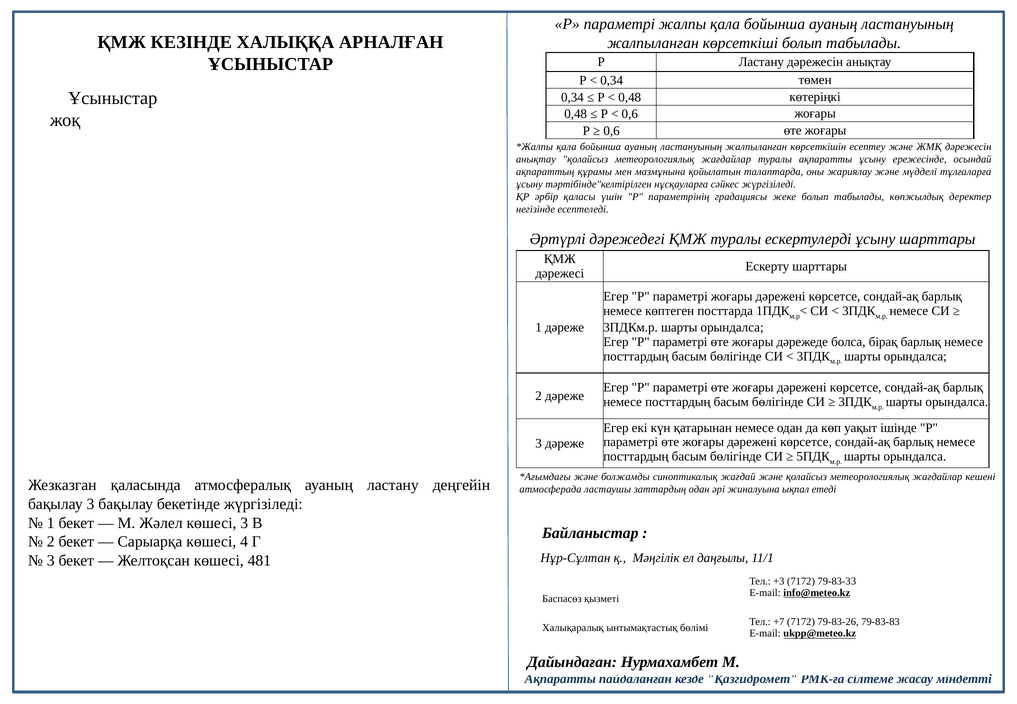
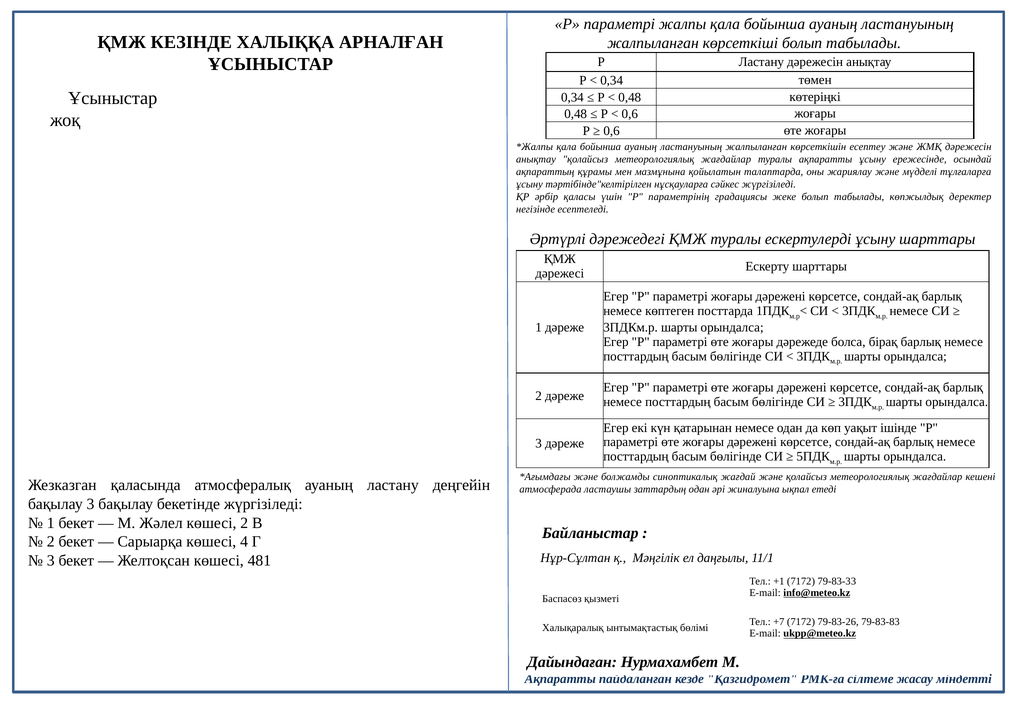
көшесі 3: 3 -> 2
+3: +3 -> +1
